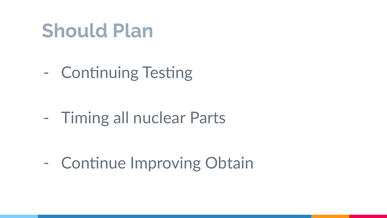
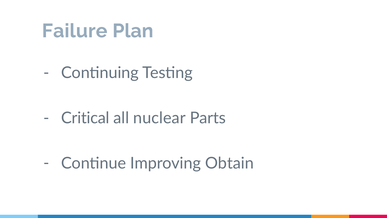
Should: Should -> Failure
Timing: Timing -> Critical
